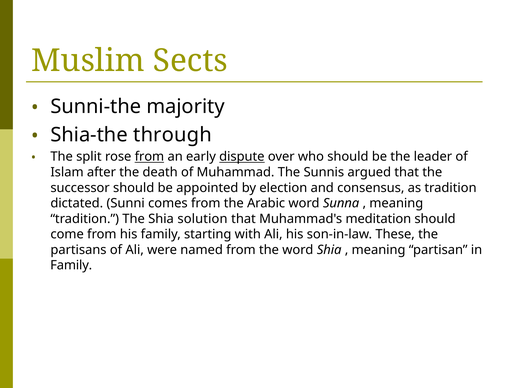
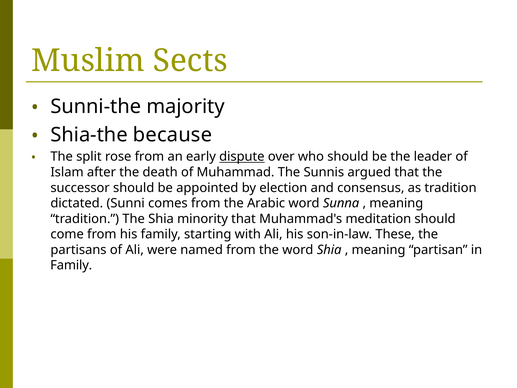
through: through -> because
from at (149, 157) underline: present -> none
solution: solution -> minority
